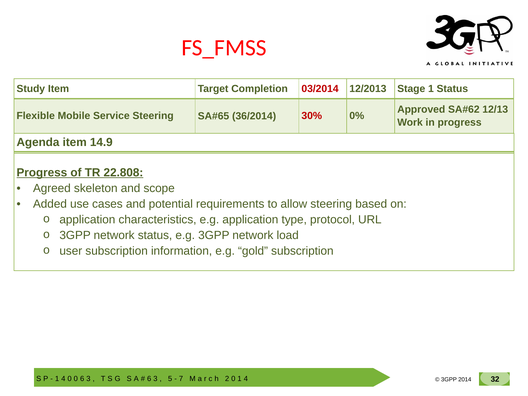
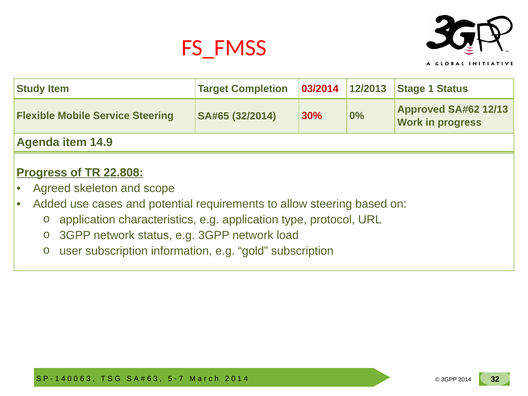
36/2014: 36/2014 -> 32/2014
